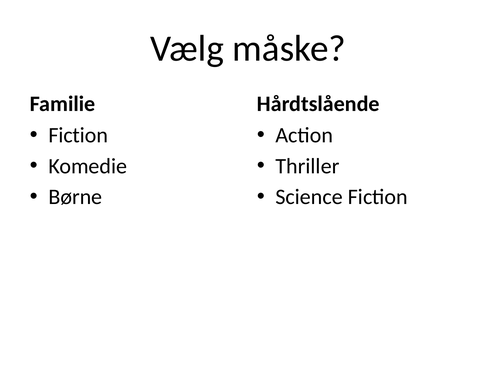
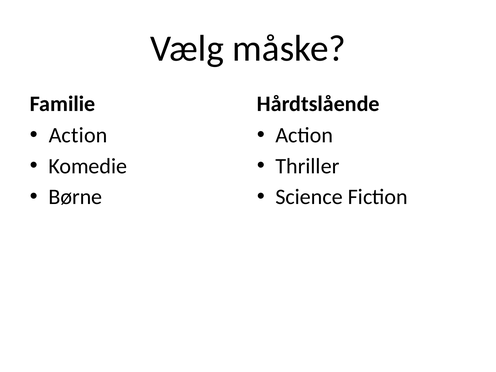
Fiction at (78, 135): Fiction -> Action
